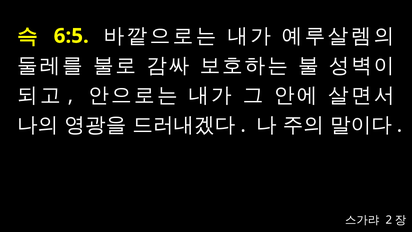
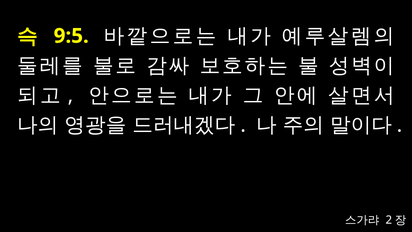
6:5: 6:5 -> 9:5
